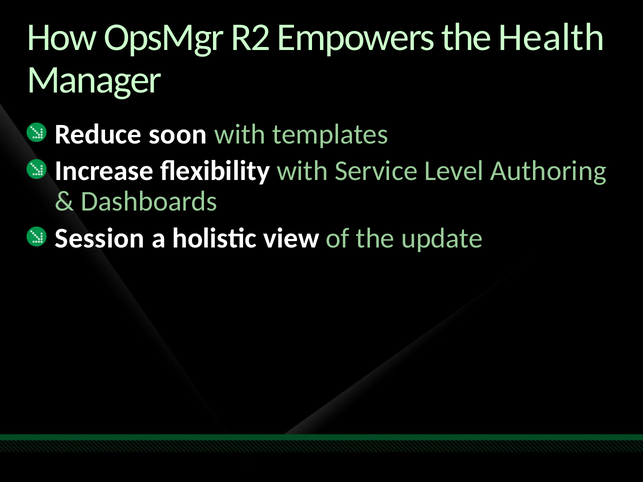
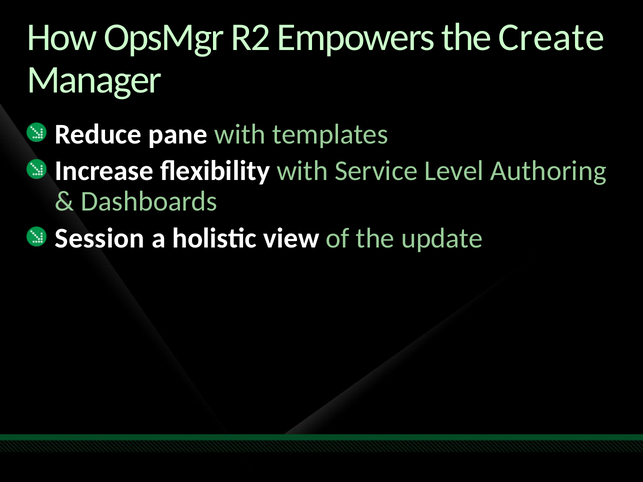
Health: Health -> Create
soon: soon -> pane
